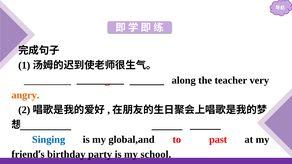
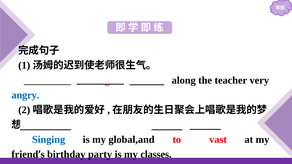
angry colour: orange -> blue
past: past -> vast
school: school -> classes
